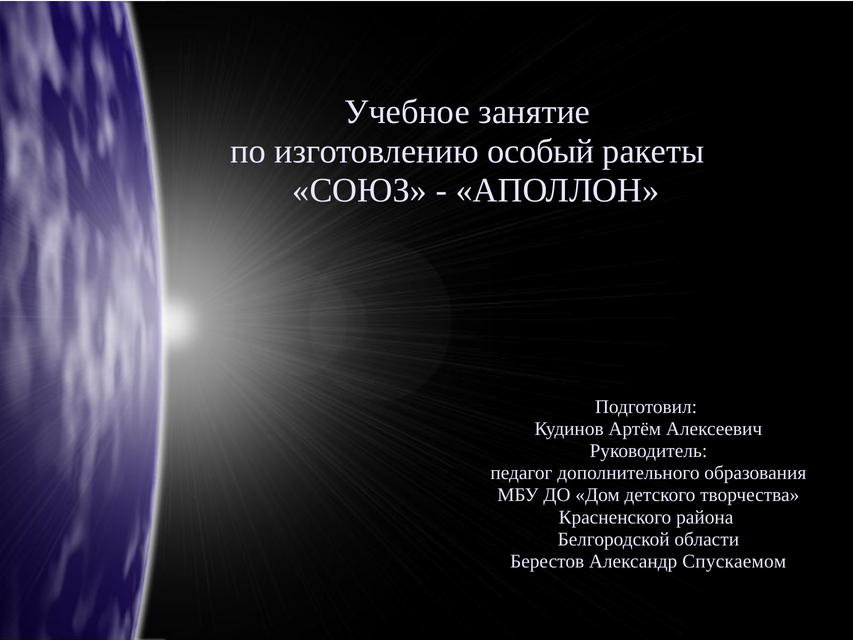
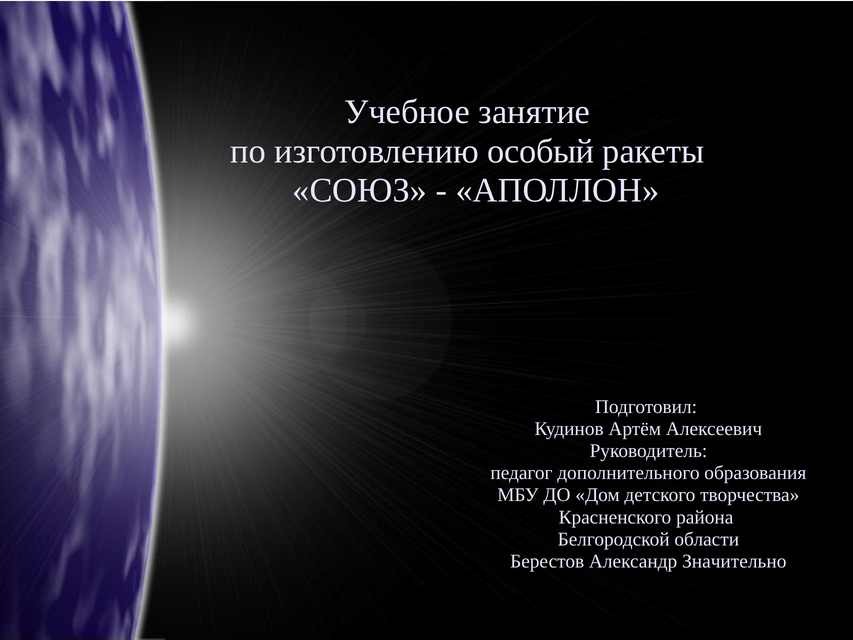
Спускаемом: Спускаемом -> Значительно
